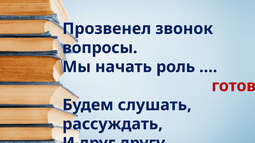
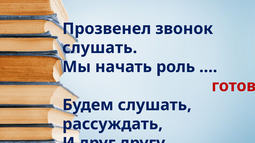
вопросы at (100, 48): вопросы -> слушать
